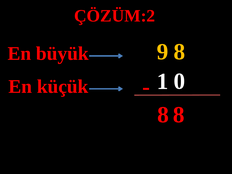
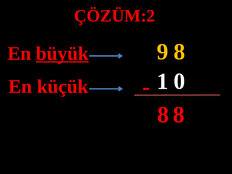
büyük underline: none -> present
